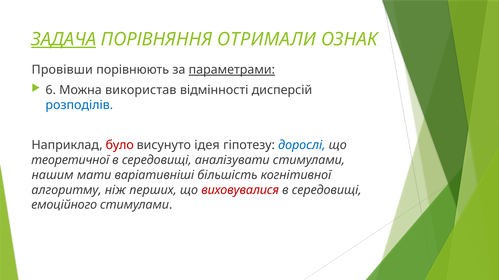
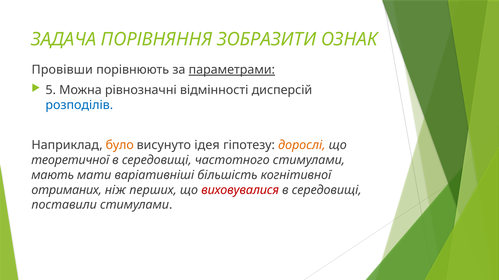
ЗАДАЧА underline: present -> none
ОТРИМАЛИ: ОТРИМАЛИ -> ЗОБРАЗИТИ
6: 6 -> 5
використав: використав -> рівнозначні
було colour: red -> orange
дорослі colour: blue -> orange
аналізувати: аналізувати -> частотного
нашим: нашим -> мають
алгоритму: алгоритму -> отриманих
емоційного: емоційного -> поставили
